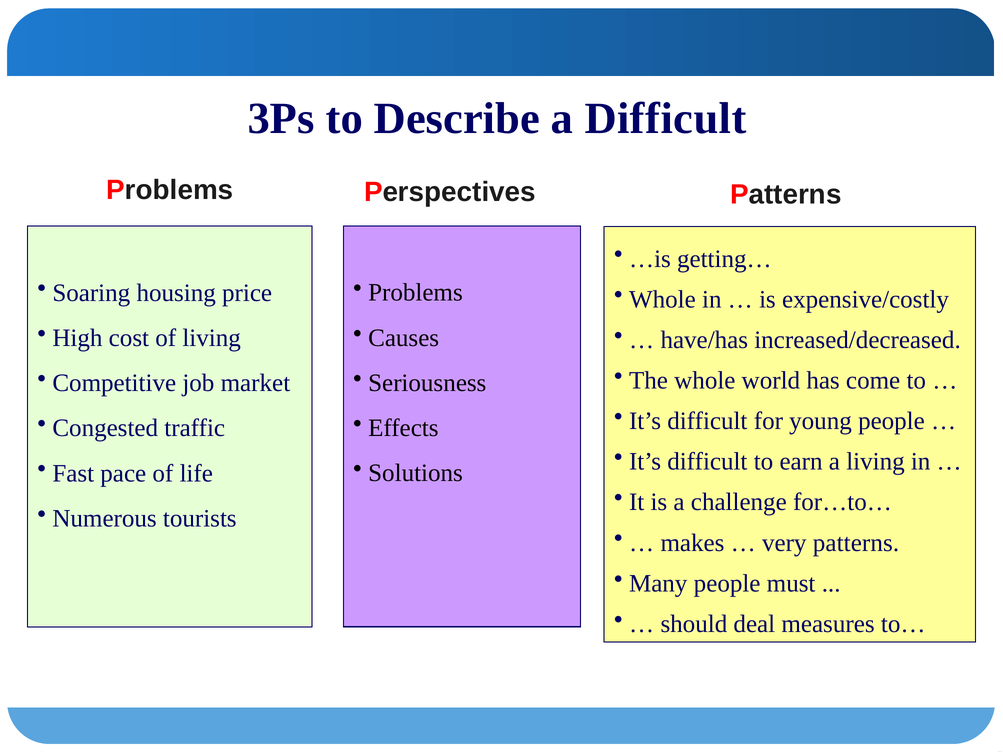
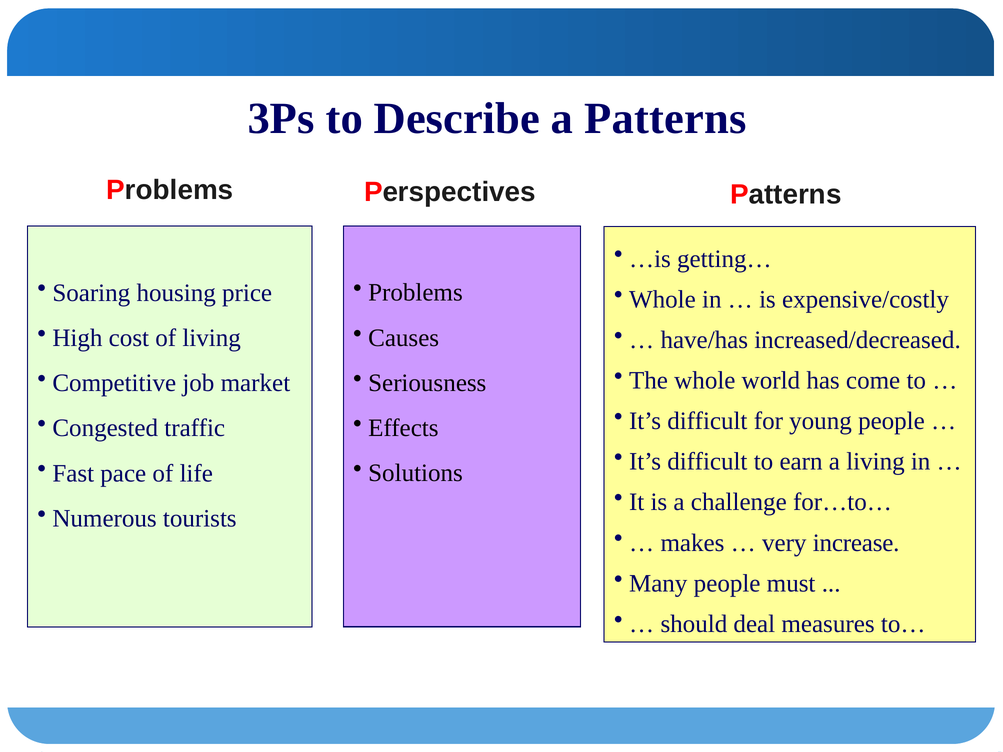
a Difficult: Difficult -> Patterns
very patterns: patterns -> increase
